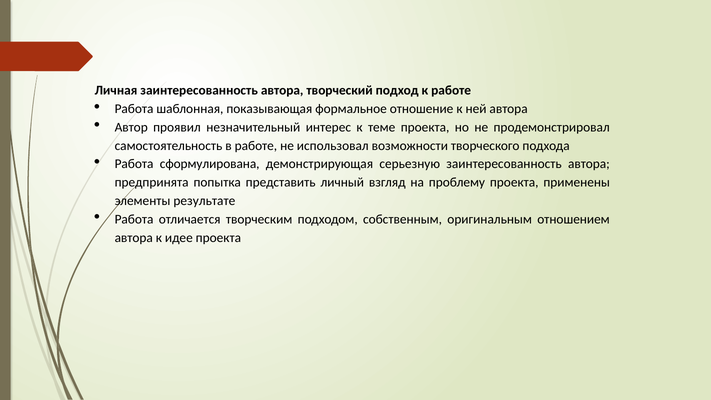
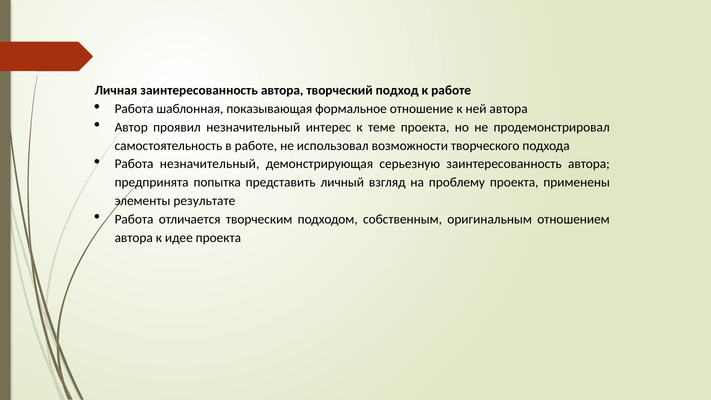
Работа сформулирована: сформулирована -> незначительный
